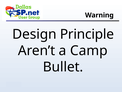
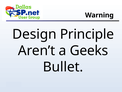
Camp: Camp -> Geeks
